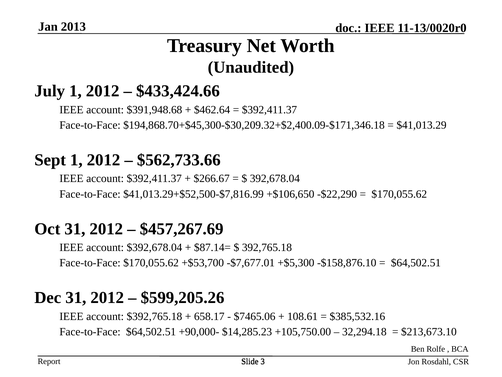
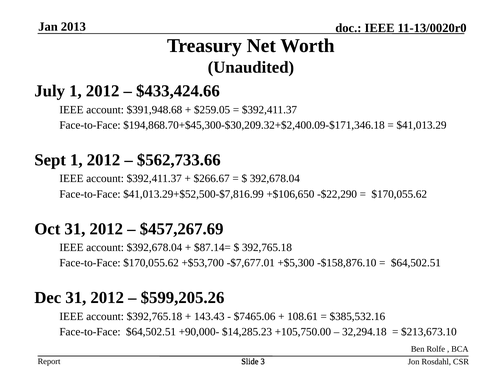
$462.64: $462.64 -> $259.05
658.17: 658.17 -> 143.43
